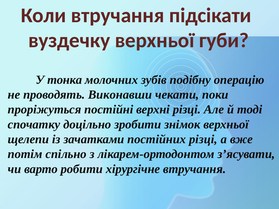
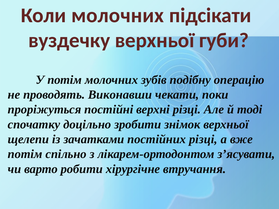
Коли втручання: втручання -> молочних
У тонка: тонка -> потім
